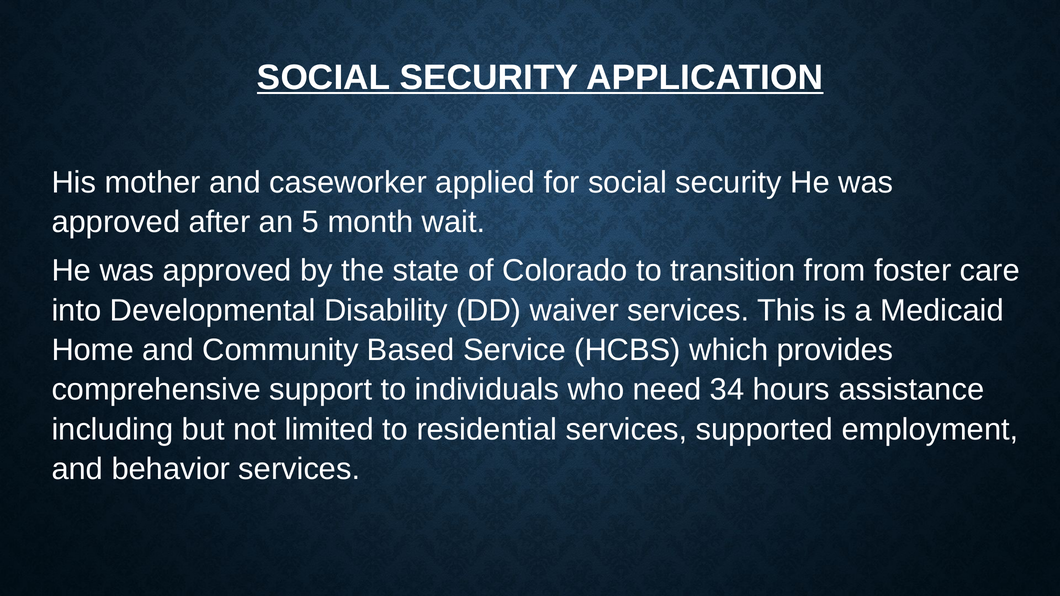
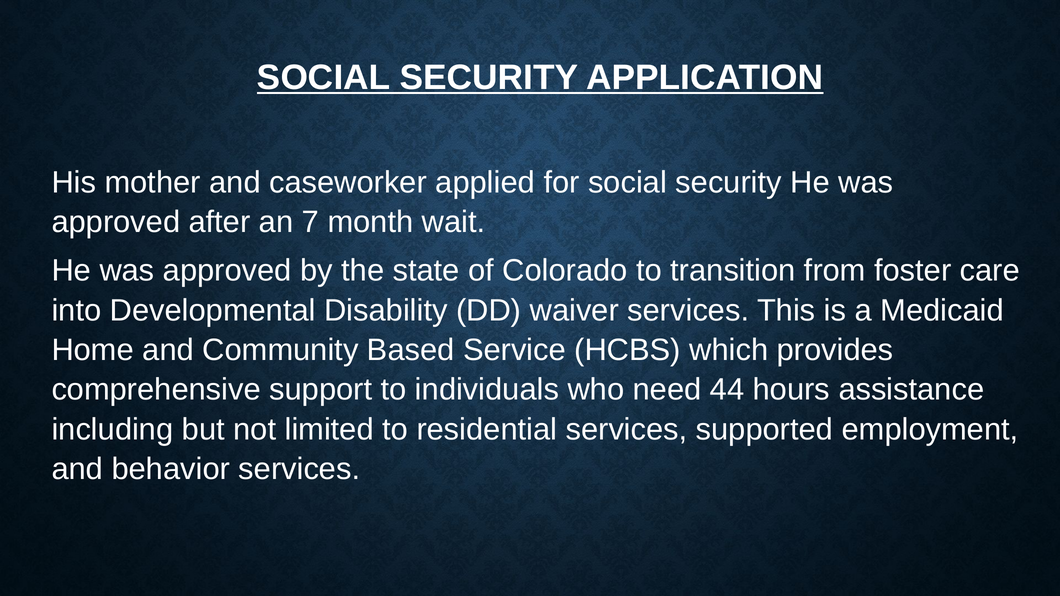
5: 5 -> 7
34: 34 -> 44
